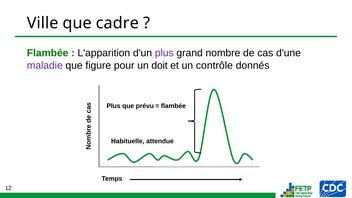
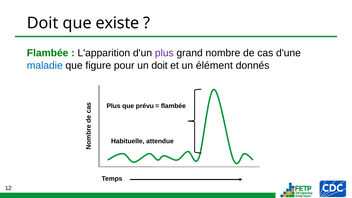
Ville at (43, 23): Ville -> Doit
cadre: cadre -> existe
maladie colour: purple -> blue
contrôle: contrôle -> élément
